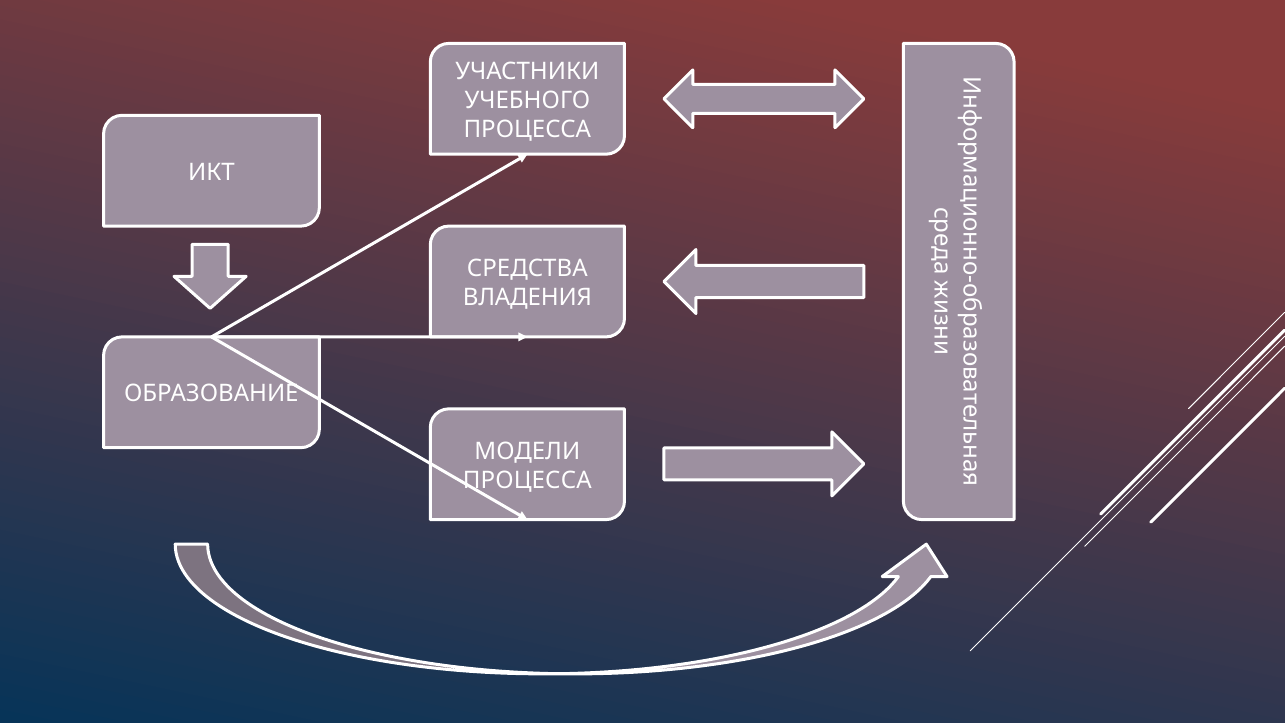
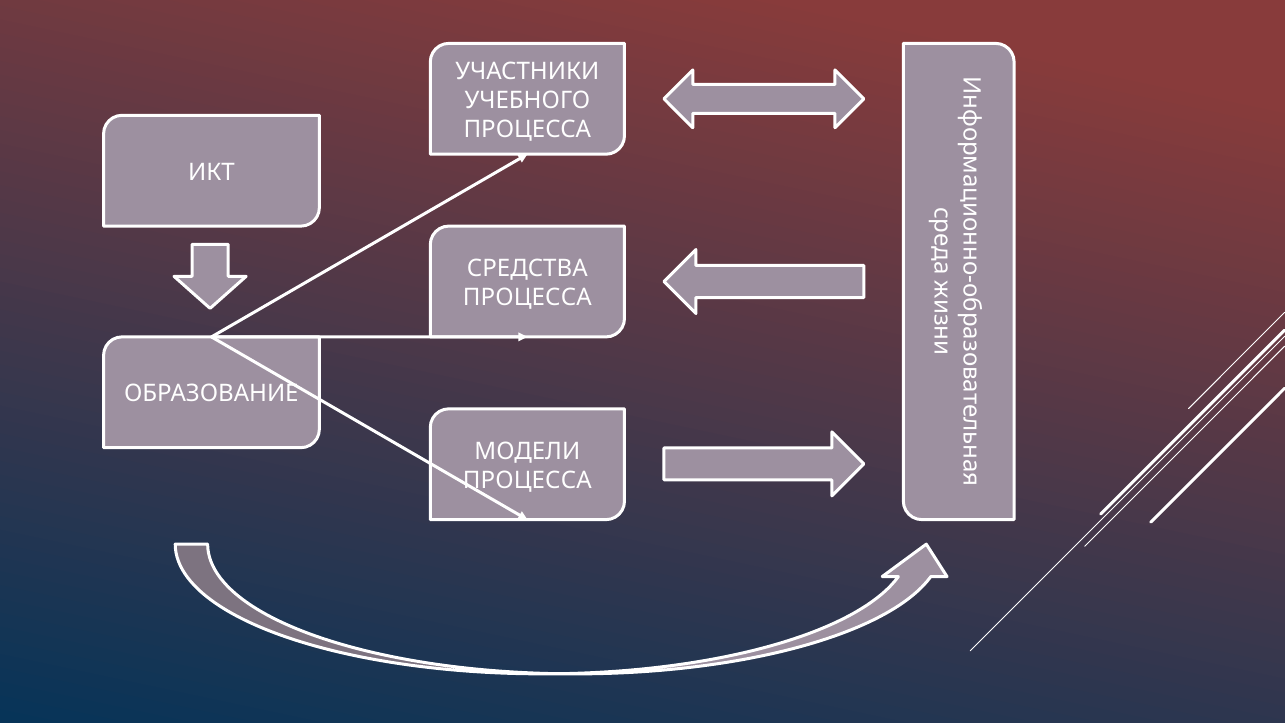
ВЛАДЕНИЯ at (527, 298): ВЛАДЕНИЯ -> ПРОЦЕССА
